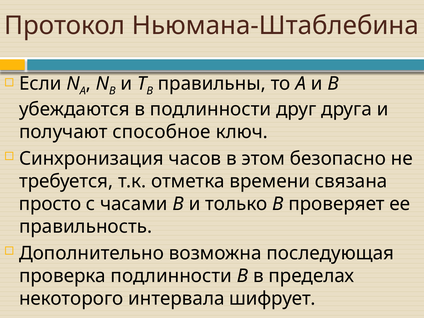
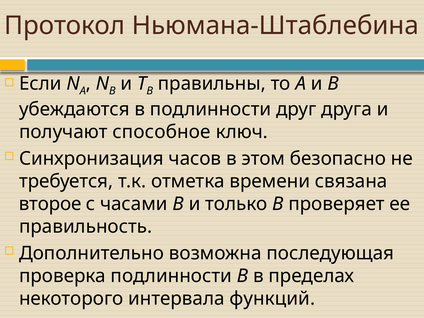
просто: просто -> второе
шифрует: шифрует -> функций
